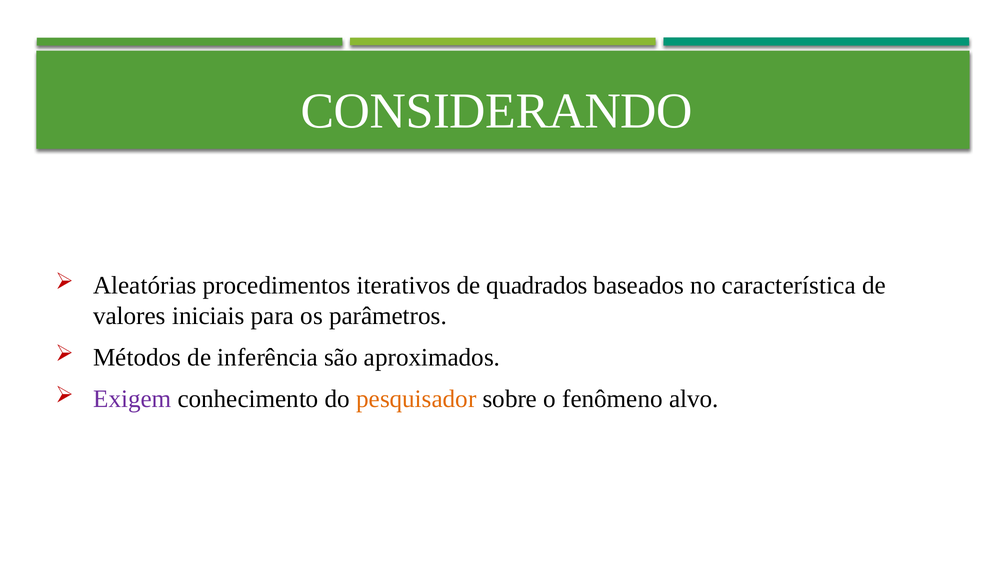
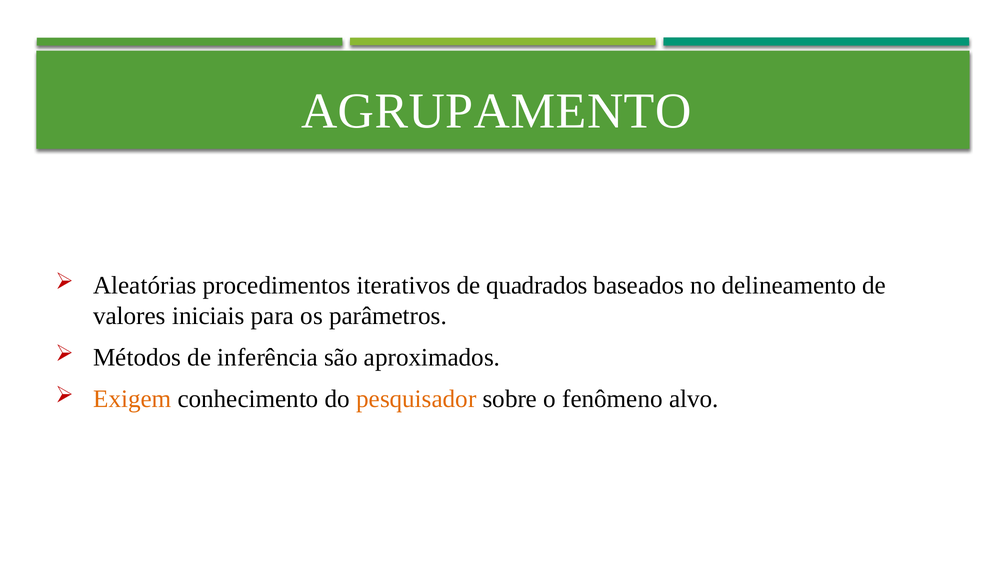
CONSIDERANDO: CONSIDERANDO -> AGRUPAMENTO
característica: característica -> delineamento
Exigem colour: purple -> orange
